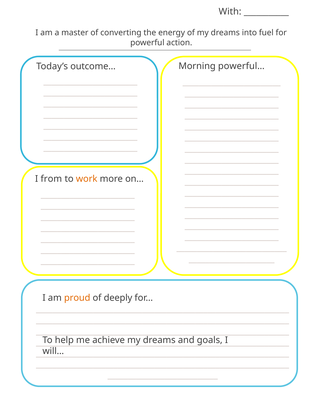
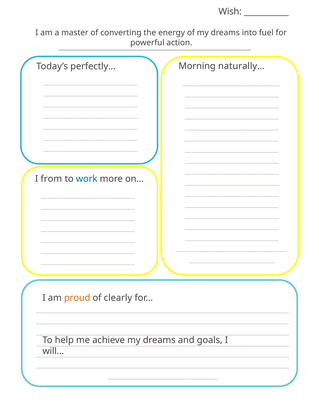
With: With -> Wish
powerful…: powerful… -> naturally…
outcome…: outcome… -> perfectly…
work colour: orange -> blue
deeply: deeply -> clearly
